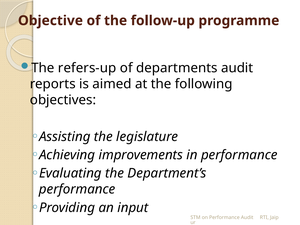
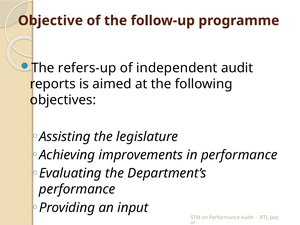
departments: departments -> independent
